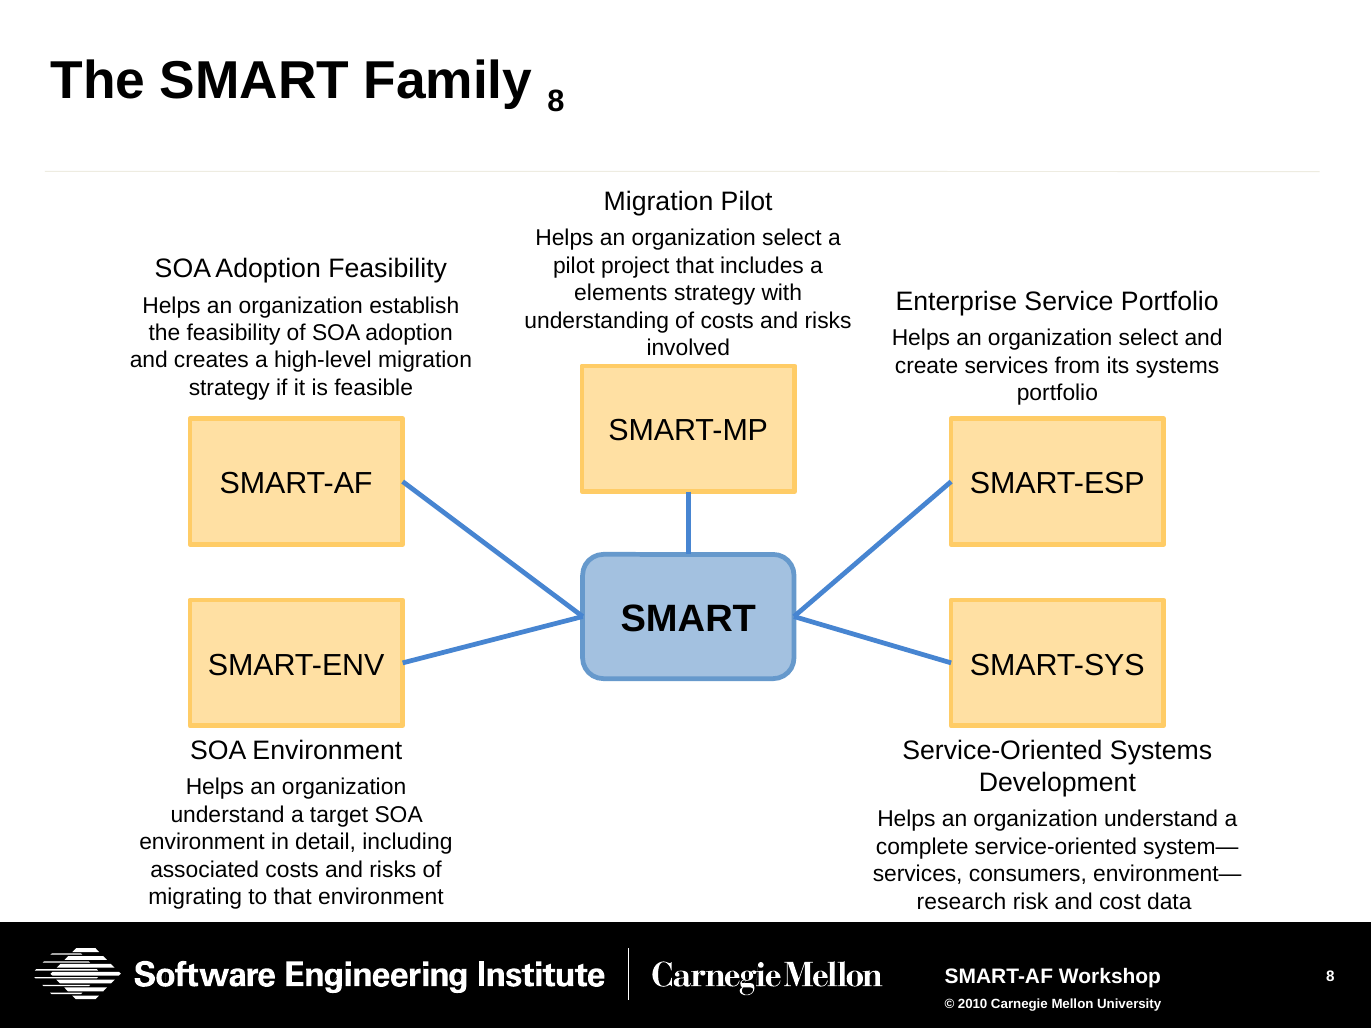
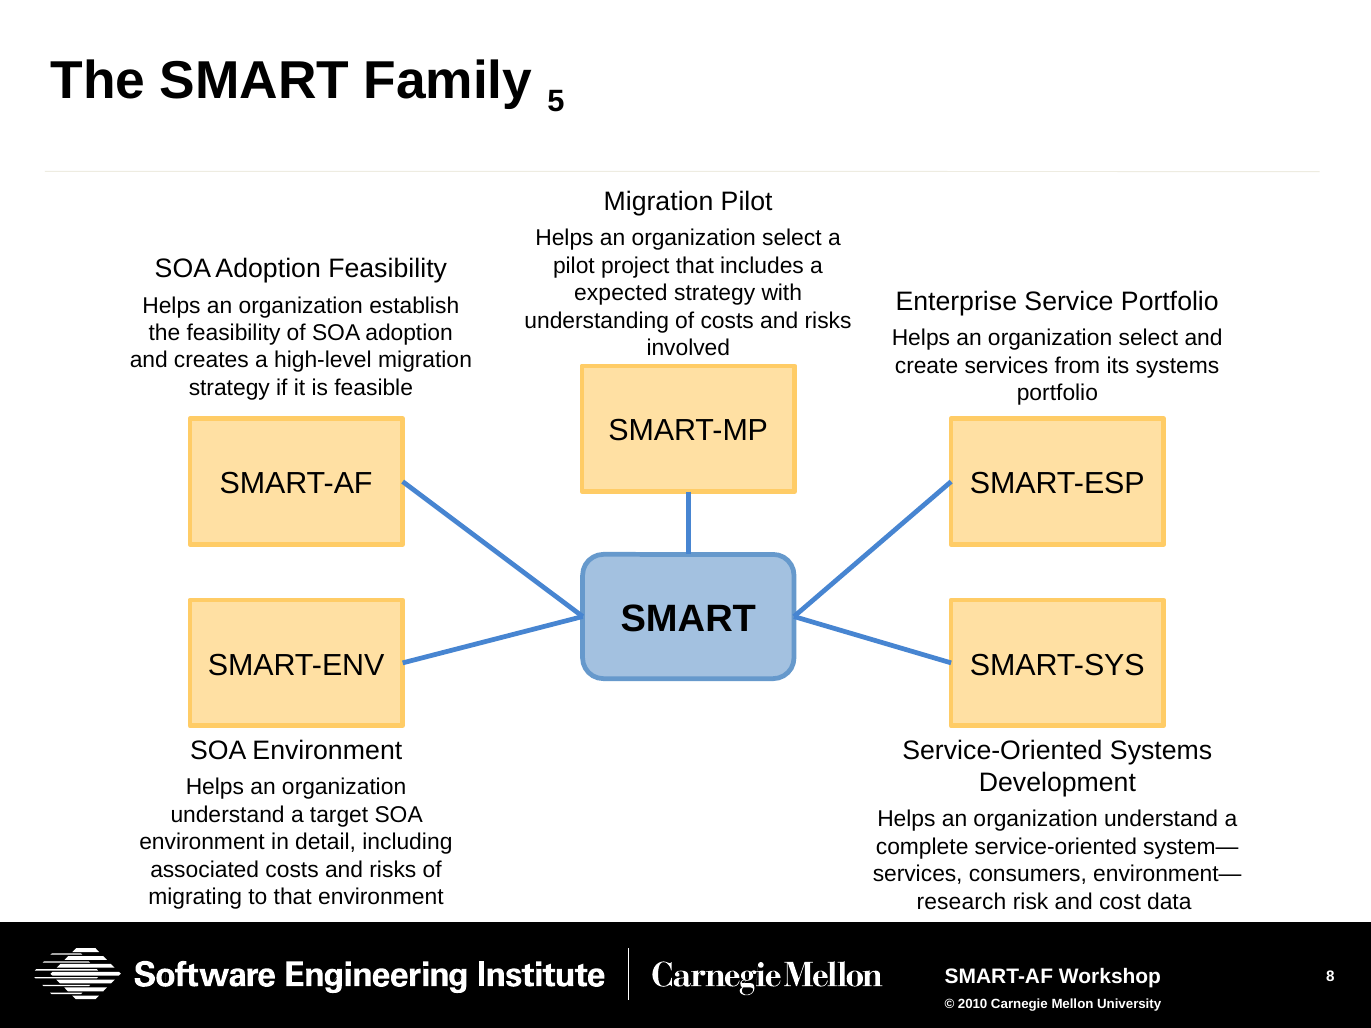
Family 8: 8 -> 5
elements: elements -> expected
